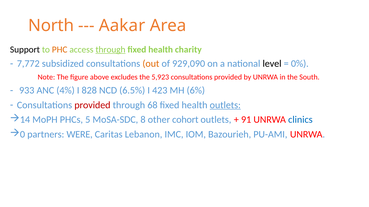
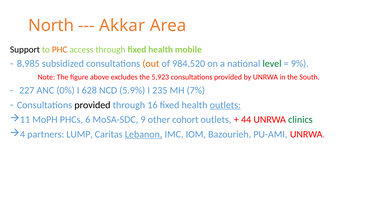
Aakar: Aakar -> Akkar
through at (110, 50) underline: present -> none
charity: charity -> mobile
7,772: 7,772 -> 8,985
929,090: 929,090 -> 984,520
level colour: black -> green
0%: 0% -> 9%
933: 933 -> 227
4%: 4% -> 0%
828: 828 -> 628
6.5%: 6.5% -> 5.9%
423: 423 -> 235
6%: 6% -> 7%
provided at (92, 105) colour: red -> black
68: 68 -> 16
14: 14 -> 11
5: 5 -> 6
8: 8 -> 9
91: 91 -> 44
clinics colour: blue -> green
0: 0 -> 4
WERE: WERE -> LUMP
Lebanon underline: none -> present
